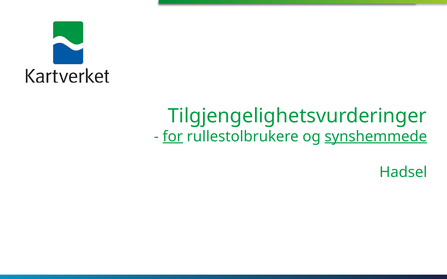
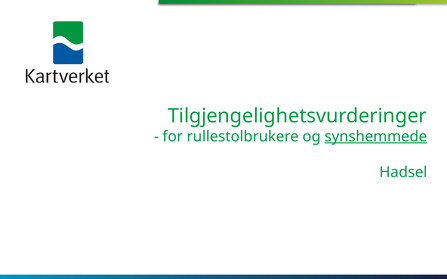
for underline: present -> none
